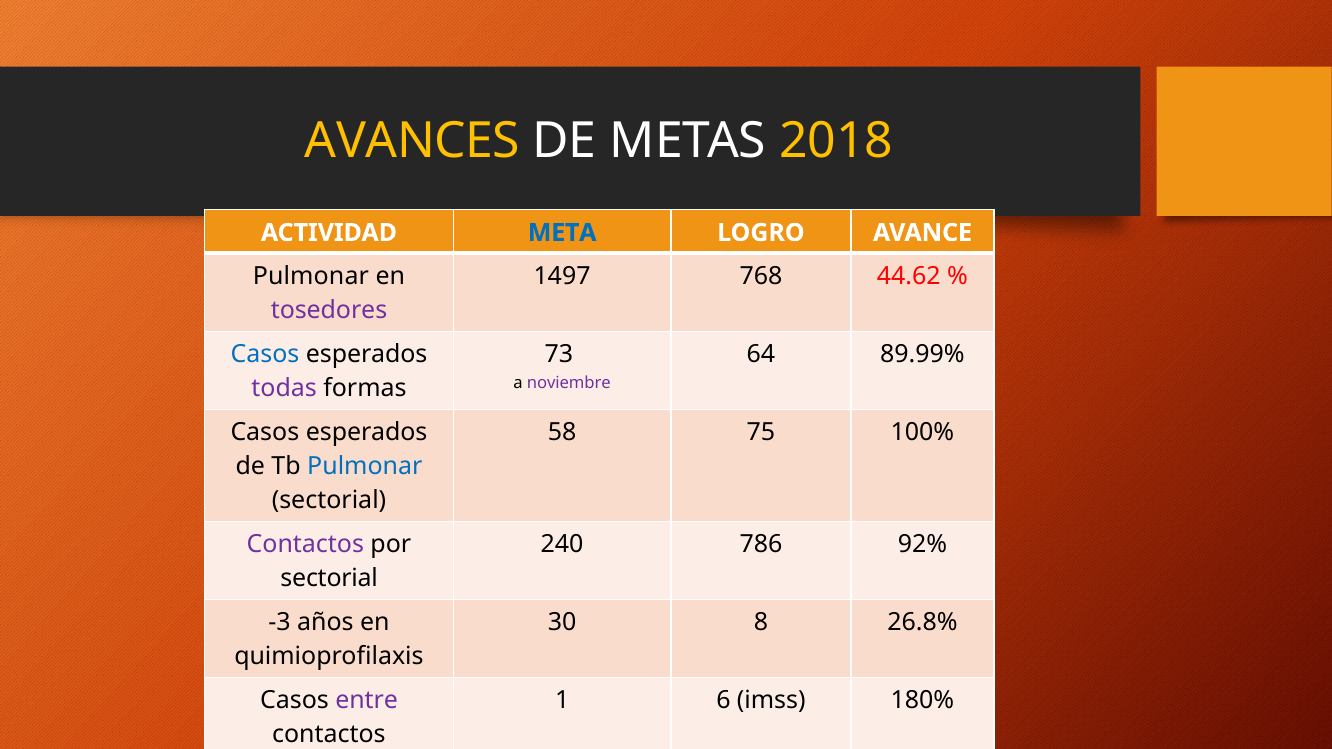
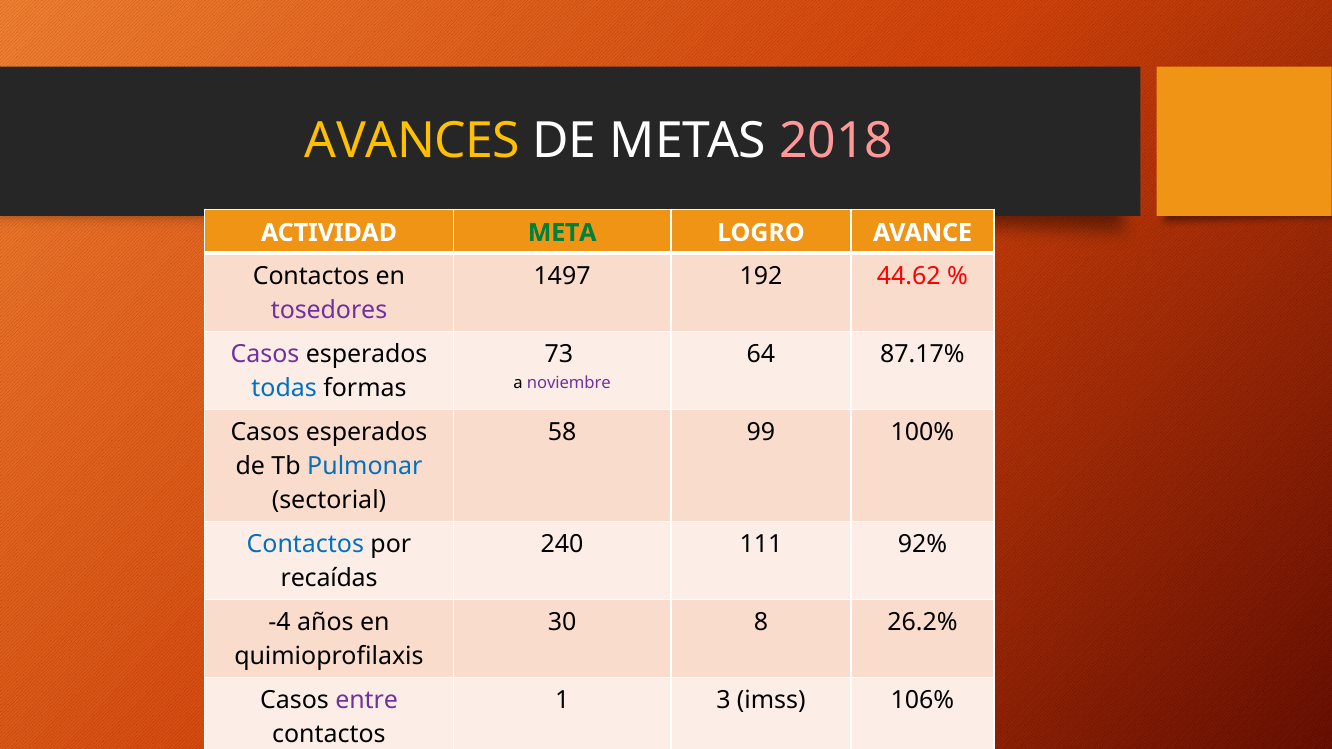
2018 colour: yellow -> pink
META colour: blue -> green
Pulmonar at (311, 277): Pulmonar -> Contactos
768: 768 -> 192
Casos at (265, 355) colour: blue -> purple
89.99%: 89.99% -> 87.17%
todas colour: purple -> blue
75: 75 -> 99
Contactos at (305, 545) colour: purple -> blue
786: 786 -> 111
sectorial at (329, 579): sectorial -> recaídas
-3: -3 -> -4
26.8%: 26.8% -> 26.2%
6: 6 -> 3
180%: 180% -> 106%
